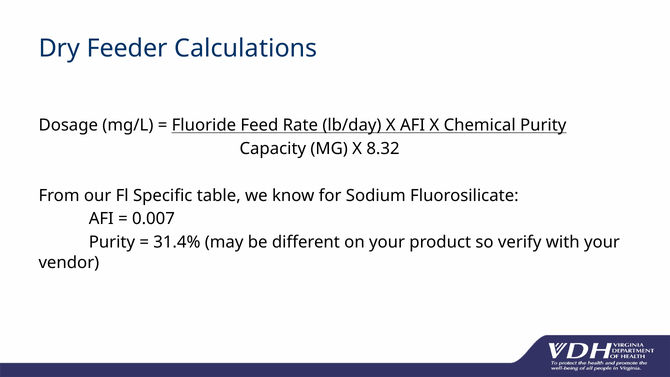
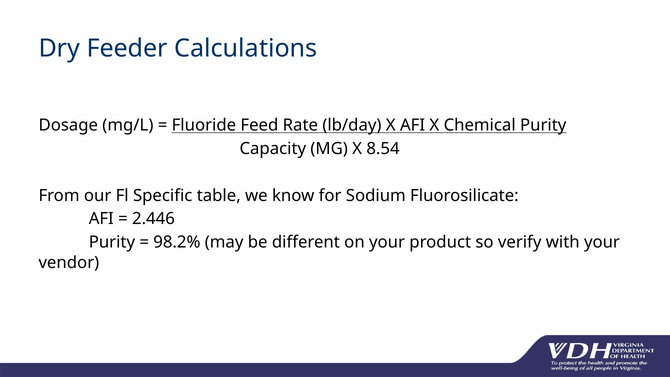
8.32: 8.32 -> 8.54
0.007: 0.007 -> 2.446
31.4%: 31.4% -> 98.2%
